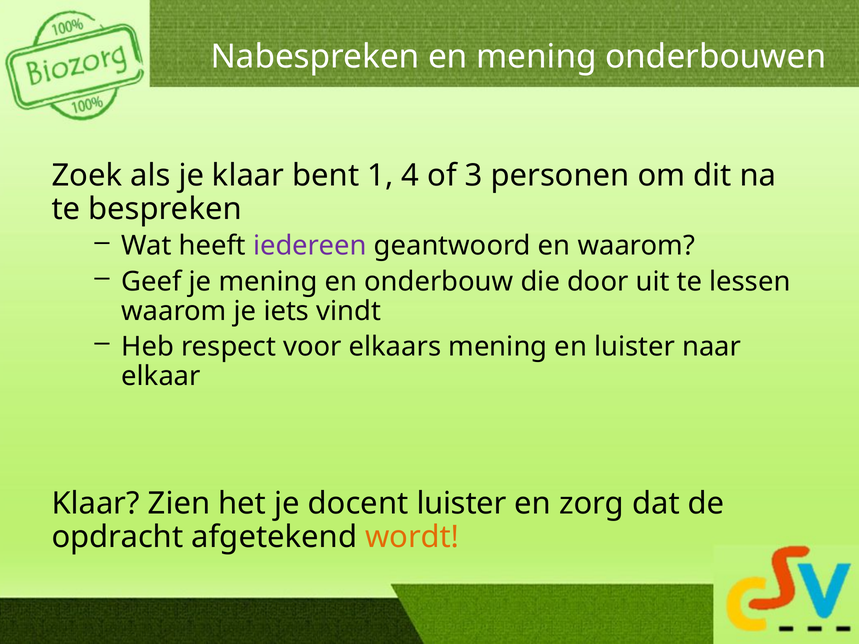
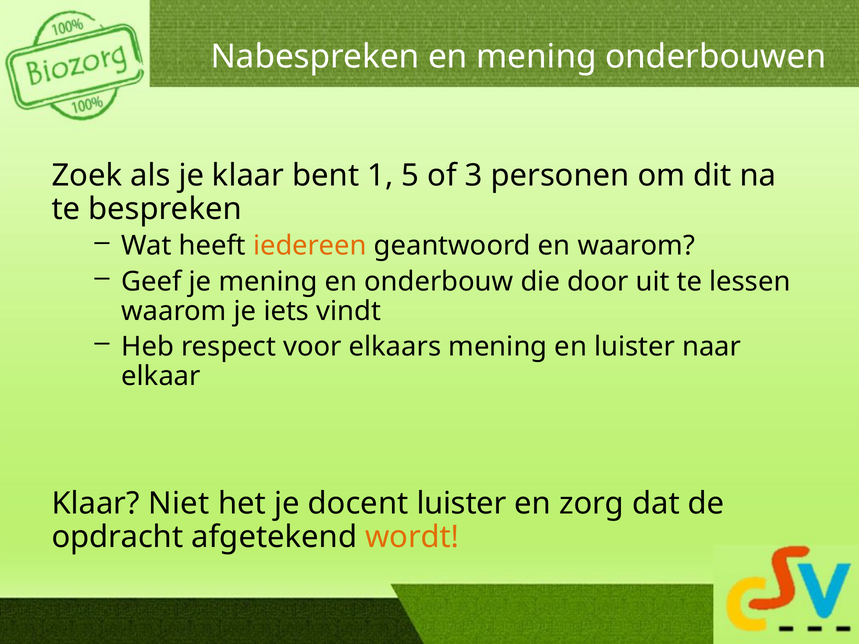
4: 4 -> 5
iedereen colour: purple -> orange
Zien: Zien -> Niet
